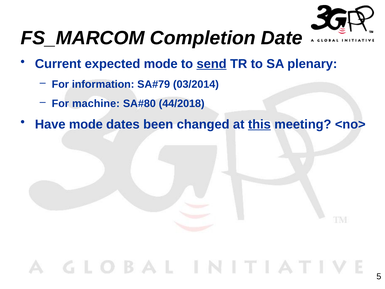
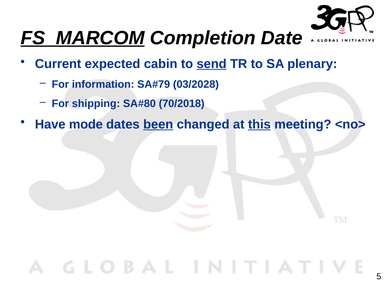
FS_MARCOM underline: none -> present
expected mode: mode -> cabin
03/2014: 03/2014 -> 03/2028
machine: machine -> shipping
44/2018: 44/2018 -> 70/2018
been underline: none -> present
